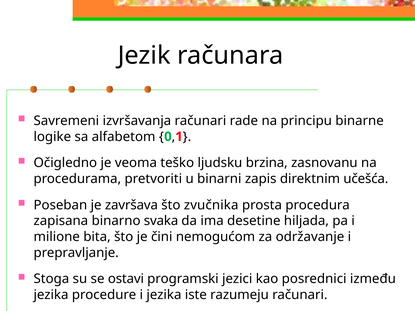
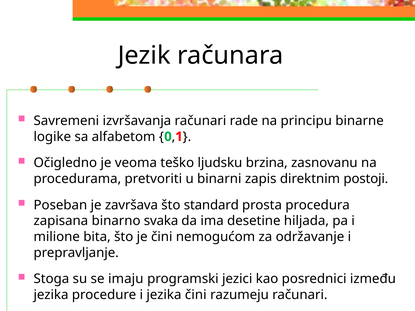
učešća: učešća -> postoji
zvučnika: zvučnika -> standard
ostavi: ostavi -> imaju
jezika iste: iste -> čini
